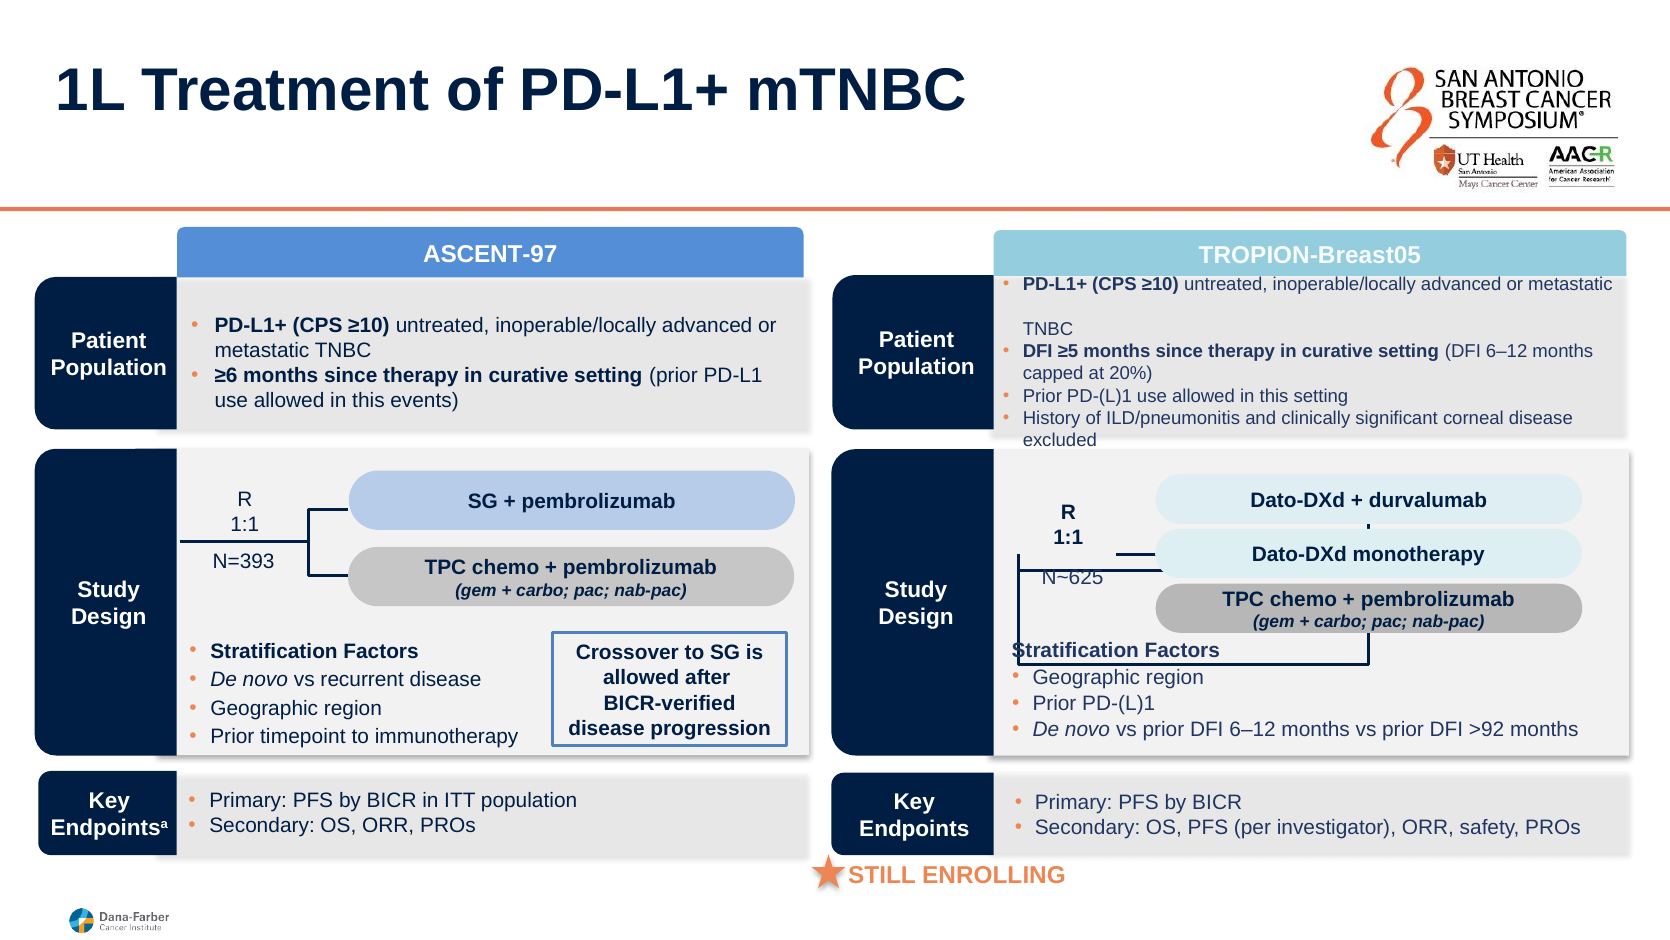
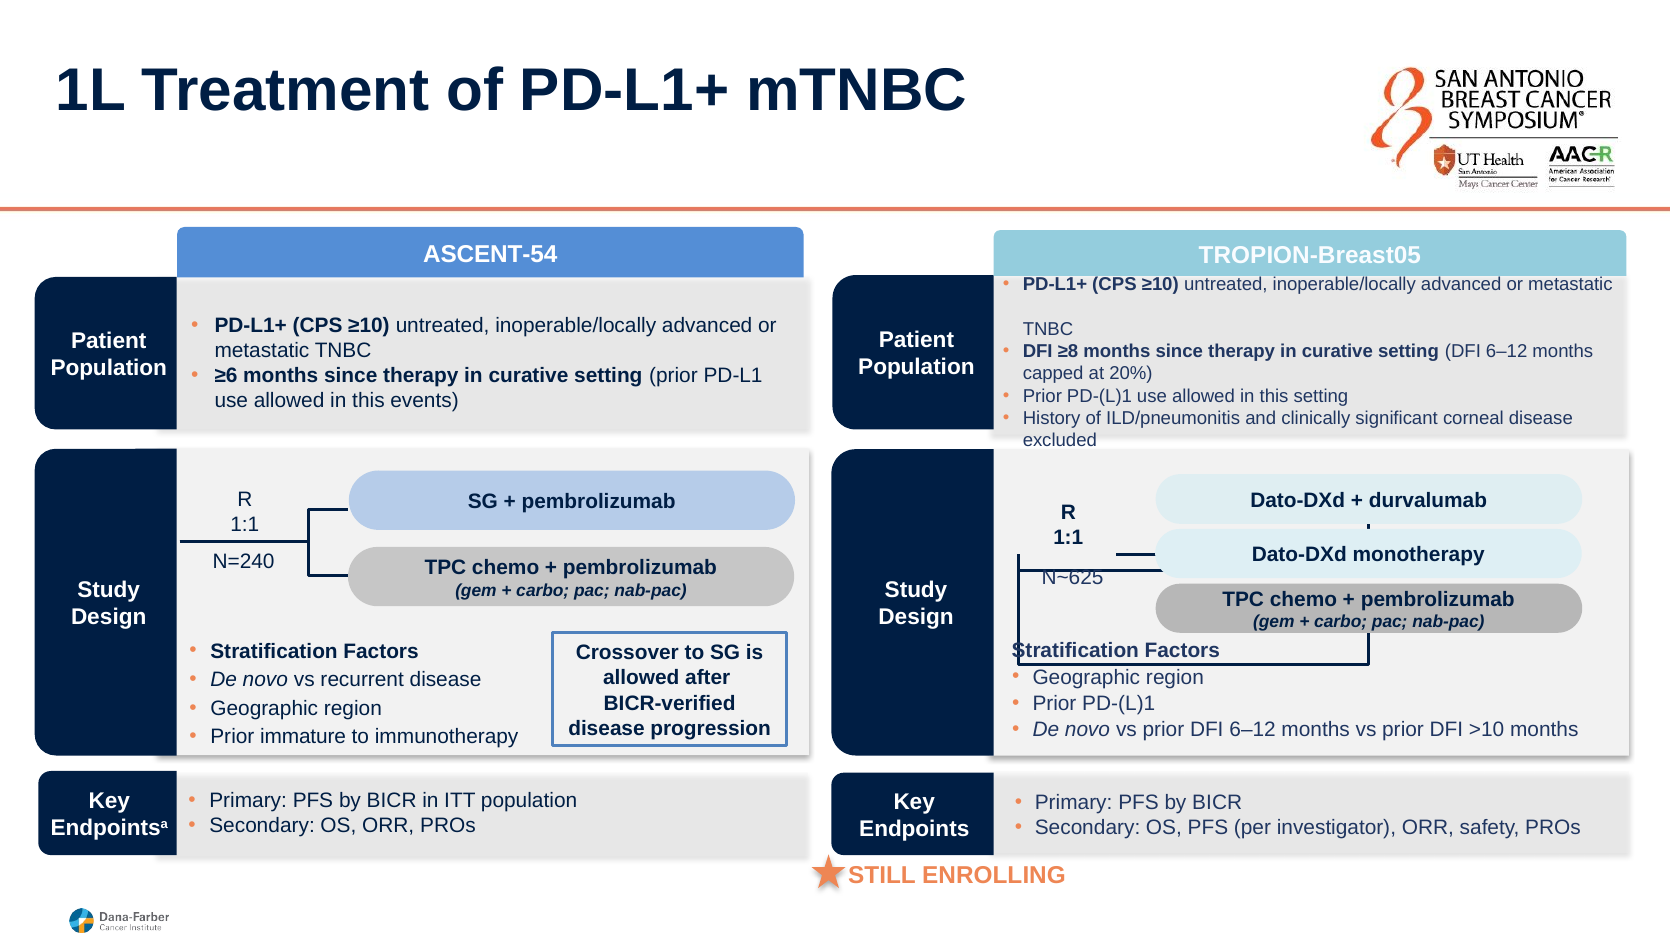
ASCENT-97: ASCENT-97 -> ASCENT-54
≥5: ≥5 -> ≥8
N=393: N=393 -> N=240
>92: >92 -> >10
timepoint: timepoint -> immature
